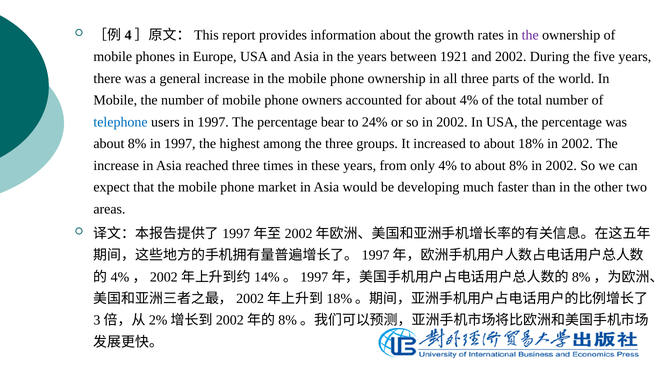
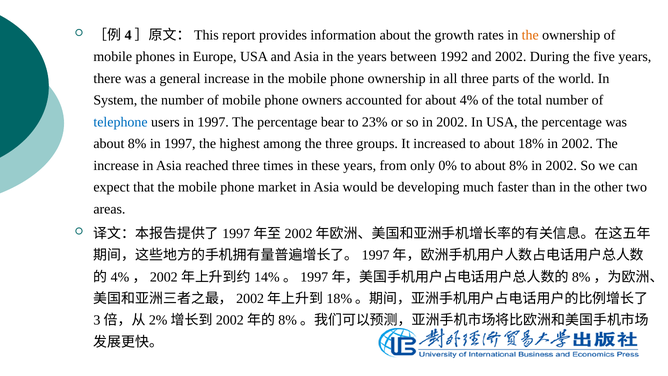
the at (530, 35) colour: purple -> orange
1921: 1921 -> 1992
Mobile at (115, 100): Mobile -> System
24%: 24% -> 23%
only 4%: 4% -> 0%
